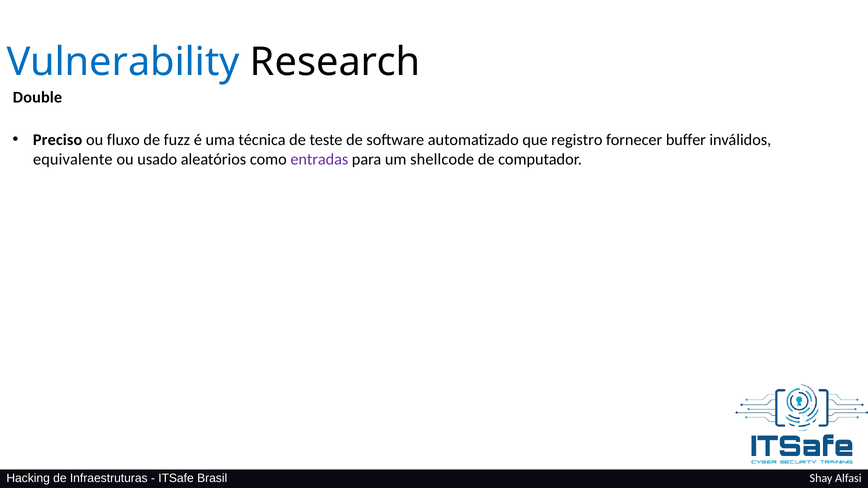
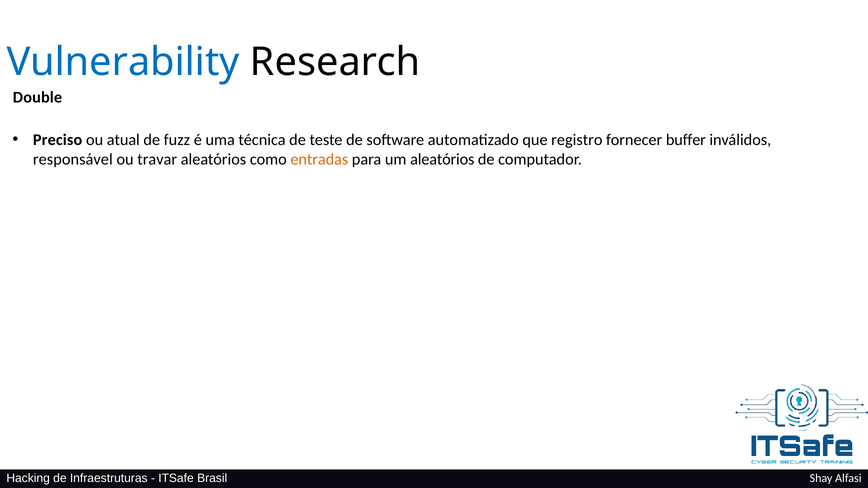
fluxo: fluxo -> atual
equivalente: equivalente -> responsável
usado: usado -> travar
entradas colour: purple -> orange
um shellcode: shellcode -> aleatórios
